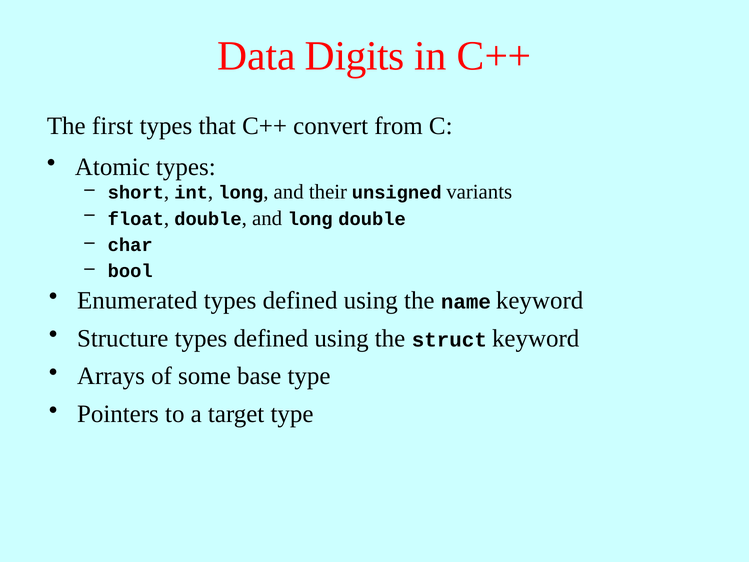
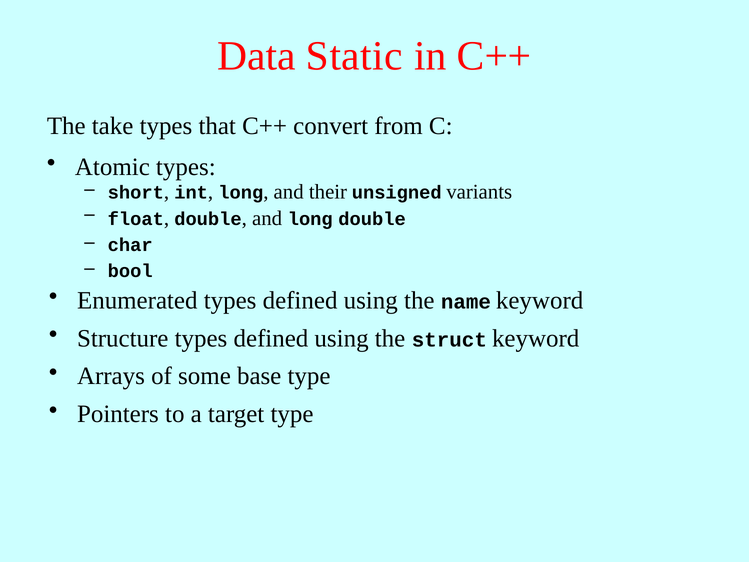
Digits: Digits -> Static
first: first -> take
